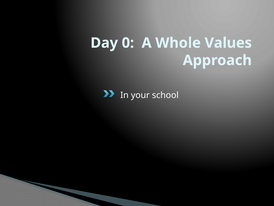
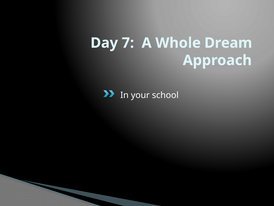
0: 0 -> 7
Values: Values -> Dream
